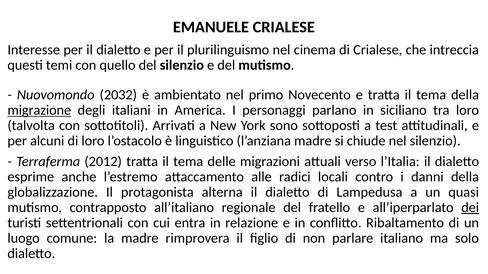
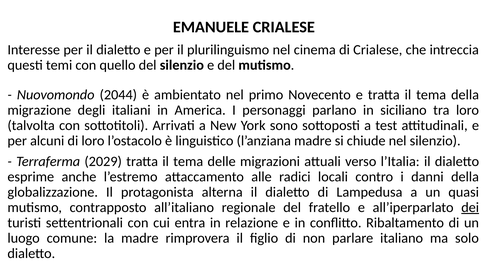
2032: 2032 -> 2044
migrazione underline: present -> none
2012: 2012 -> 2029
